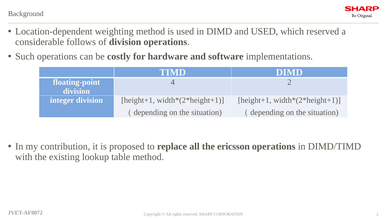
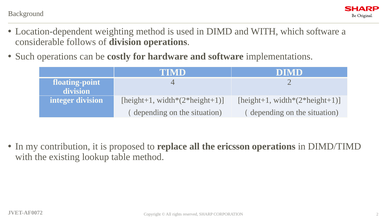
and USED: USED -> WITH
which reserved: reserved -> software
